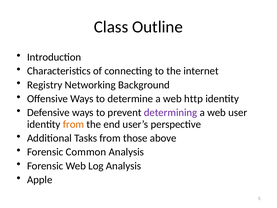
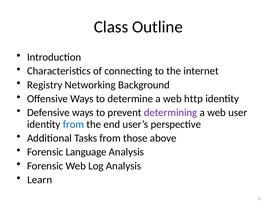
from at (74, 124) colour: orange -> blue
Common: Common -> Language
Apple: Apple -> Learn
